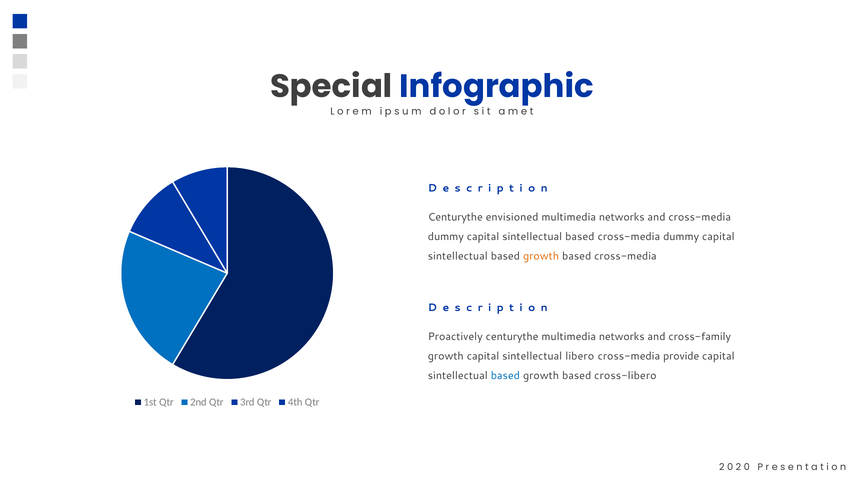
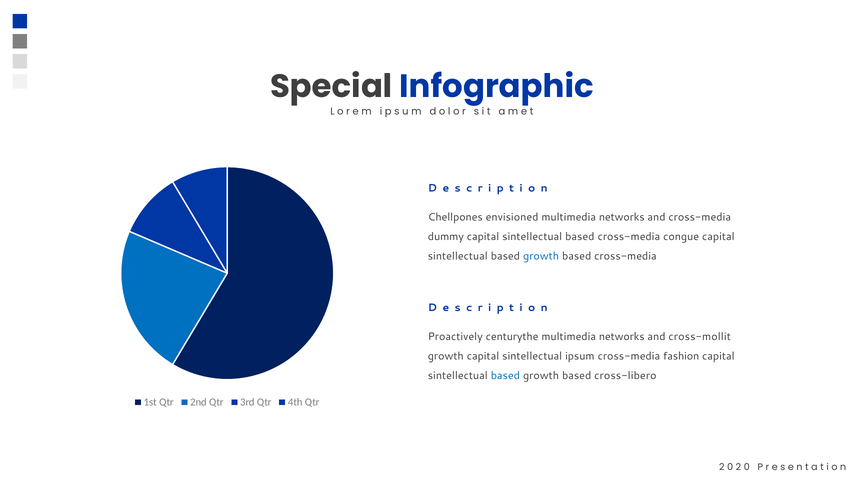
Centurythe at (455, 217): Centurythe -> Chellpones
based cross-media dummy: dummy -> congue
growth at (541, 256) colour: orange -> blue
cross-family: cross-family -> cross-mollit
libero: libero -> ipsum
provide: provide -> fashion
